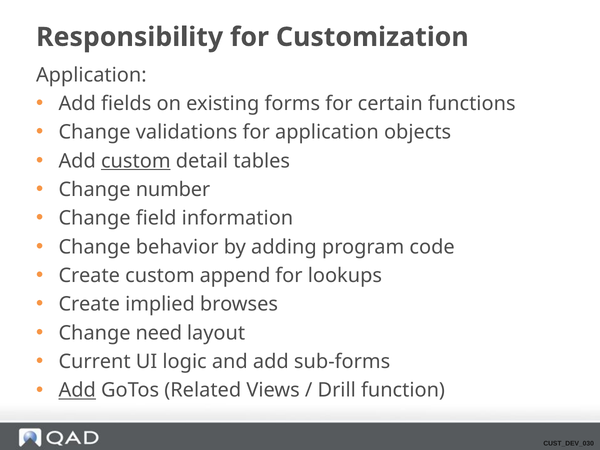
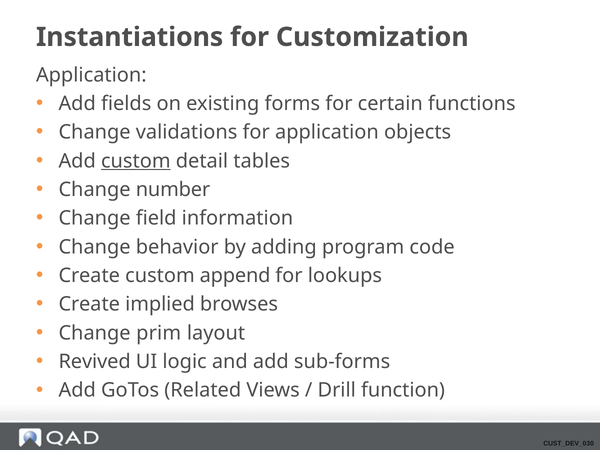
Responsibility: Responsibility -> Instantiations
need: need -> prim
Current: Current -> Revived
Add at (77, 390) underline: present -> none
